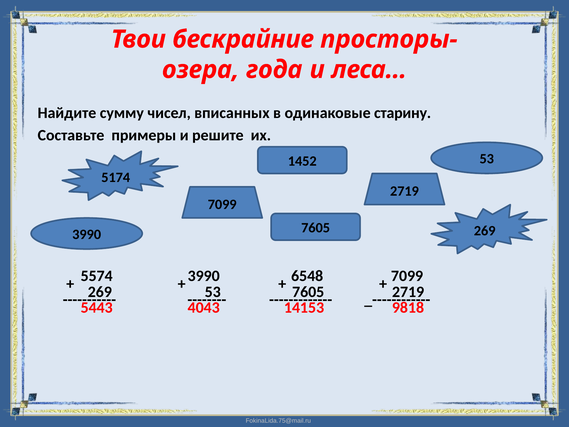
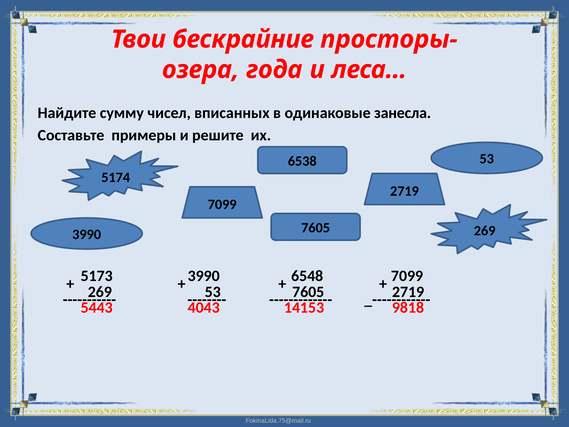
старину: старину -> занесла
1452: 1452 -> 6538
5574: 5574 -> 5173
